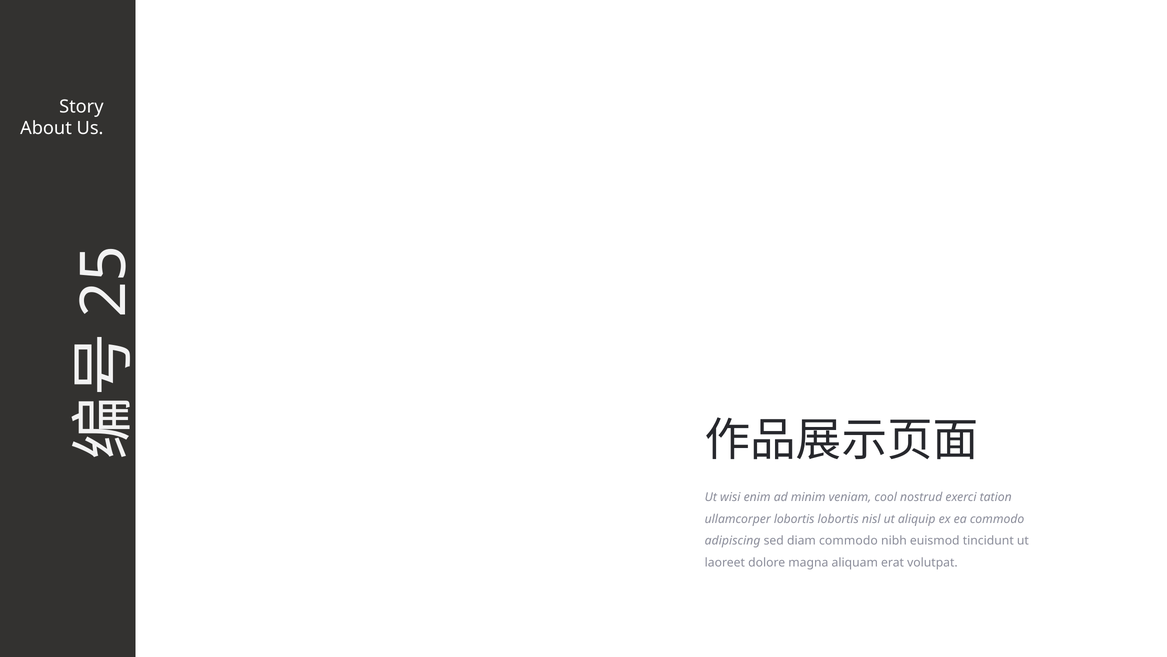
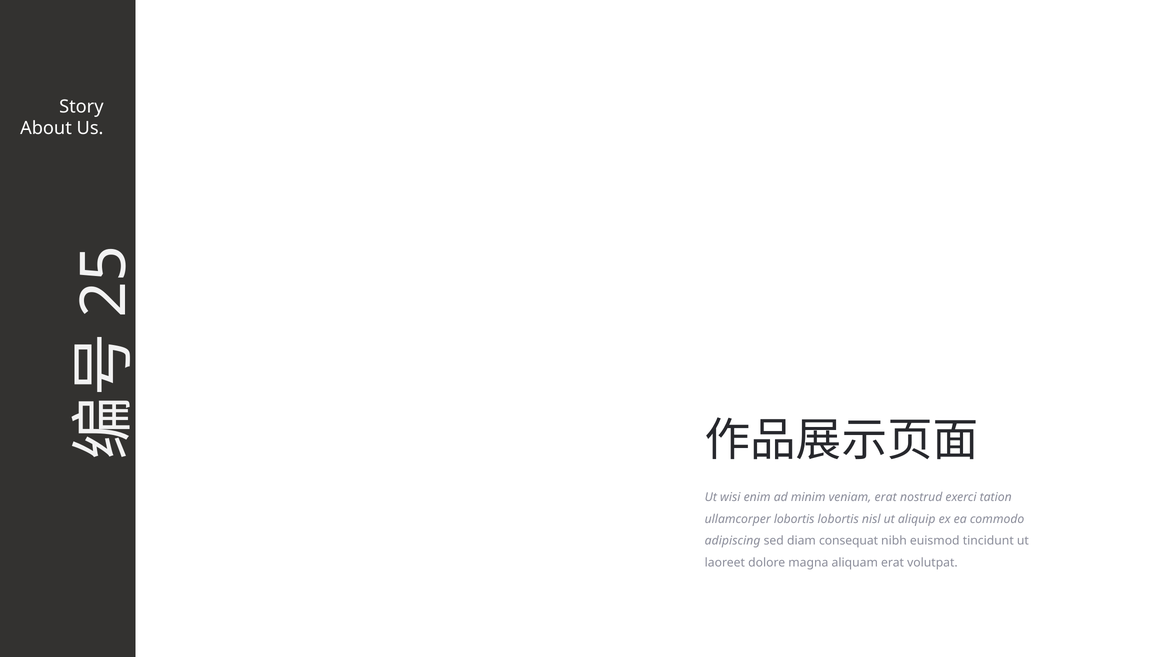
veniam cool: cool -> erat
diam commodo: commodo -> consequat
